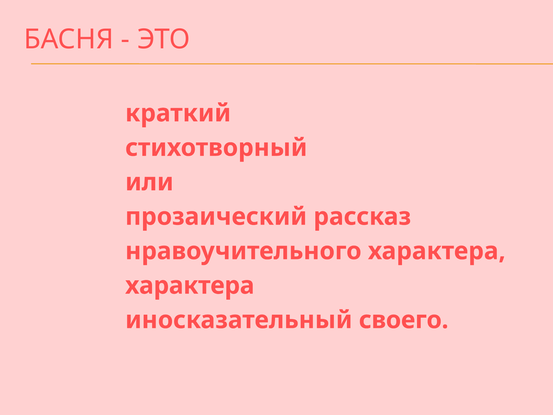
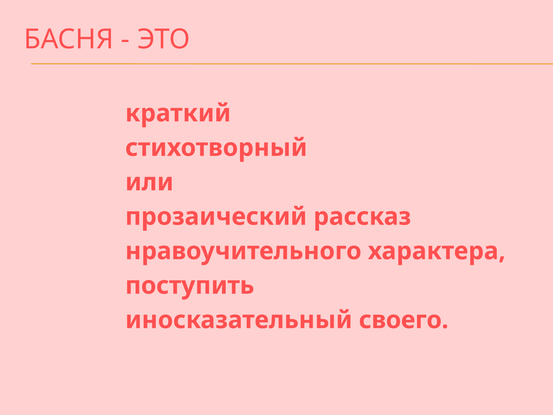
характера at (190, 285): характера -> поступить
